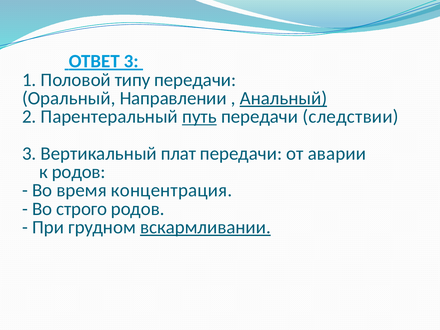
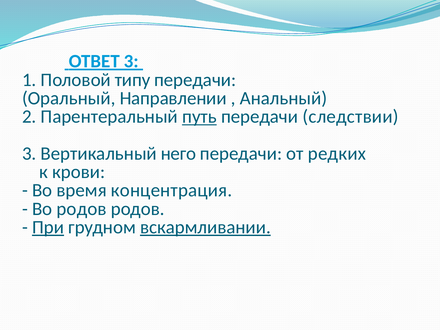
Анальный underline: present -> none
плат: плат -> него
аварии: аварии -> редких
к родов: родов -> крови
Во строго: строго -> родов
При underline: none -> present
